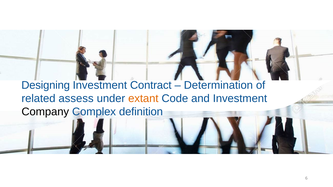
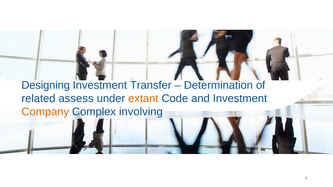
Contract: Contract -> Transfer
Company colour: black -> orange
definition: definition -> involving
